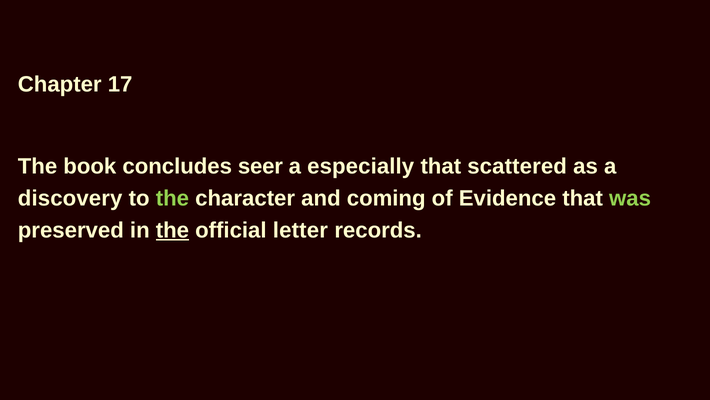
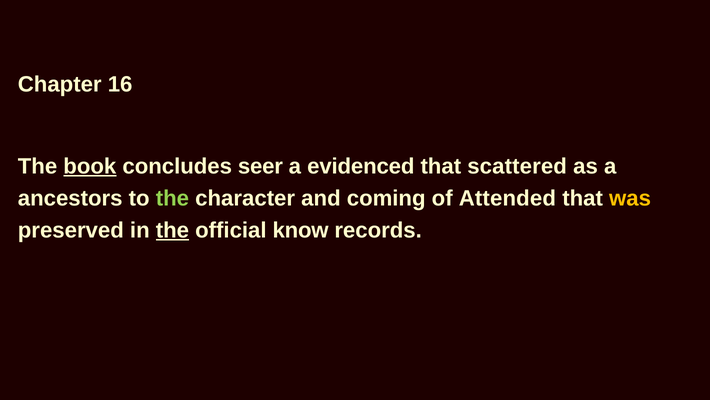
17: 17 -> 16
book underline: none -> present
especially: especially -> evidenced
discovery: discovery -> ancestors
Evidence: Evidence -> Attended
was colour: light green -> yellow
letter: letter -> know
